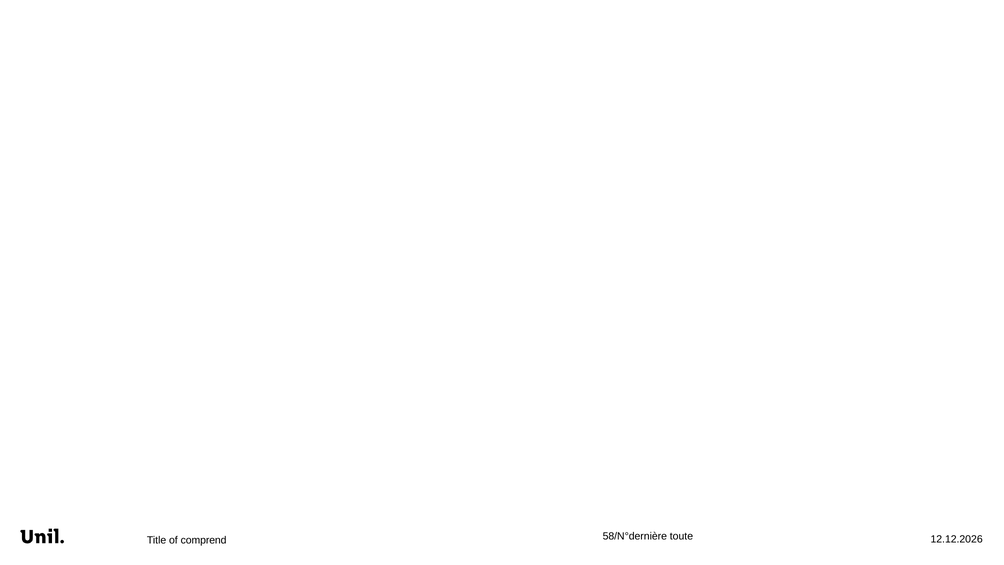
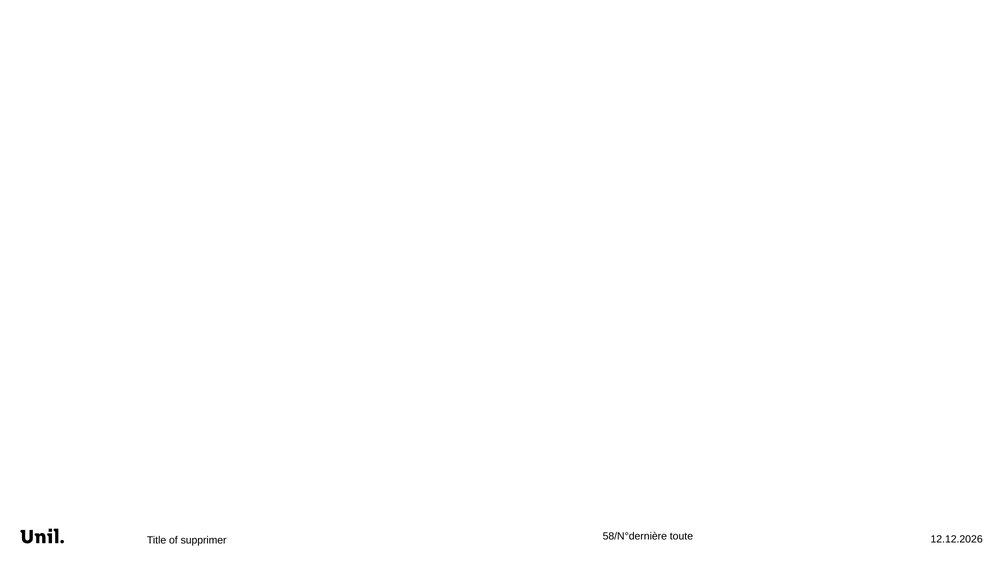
comprend: comprend -> supprimer
